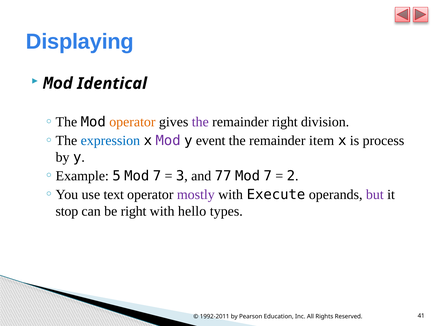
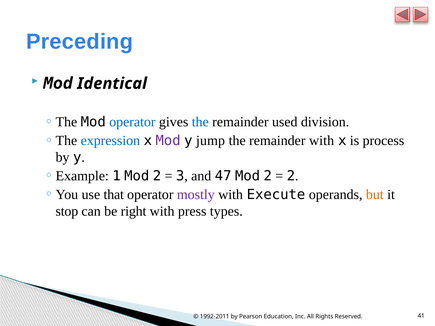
Displaying: Displaying -> Preceding
operator at (132, 122) colour: orange -> blue
the at (200, 122) colour: purple -> blue
remainder right: right -> used
event: event -> jump
remainder item: item -> with
5: 5 -> 1
7 at (157, 176): 7 -> 2
77: 77 -> 47
7 at (268, 176): 7 -> 2
text: text -> that
but colour: purple -> orange
hello: hello -> press
